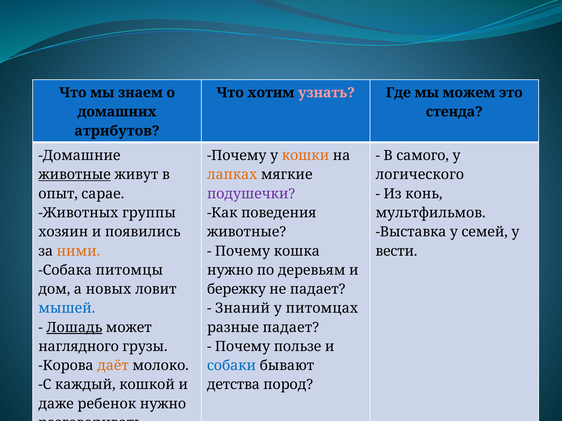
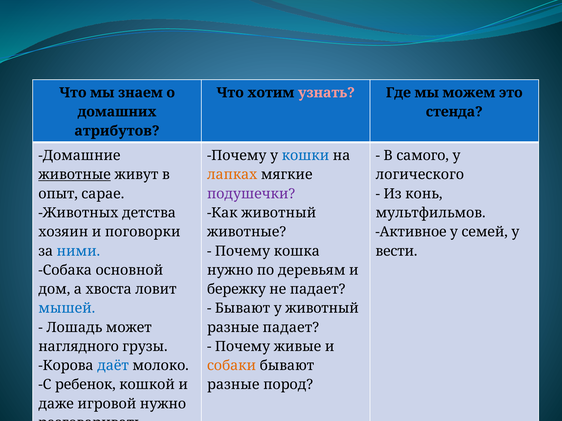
кошки colour: orange -> blue
группы: группы -> детства
Как поведения: поведения -> животный
появились: появились -> поговорки
Выставка: Выставка -> Активное
ними colour: orange -> blue
питомцы: питомцы -> основной
новых: новых -> хвоста
Знаний at (242, 309): Знаний -> Бывают
у питомцах: питомцах -> животный
Лошадь underline: present -> none
пользе: пользе -> живые
даёт colour: orange -> blue
собаки colour: blue -> orange
каждый: каждый -> ребенок
детства at (233, 385): детства -> разные
ребенок: ребенок -> игровой
